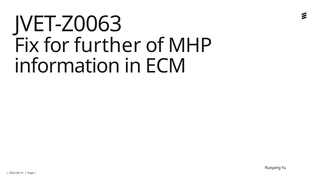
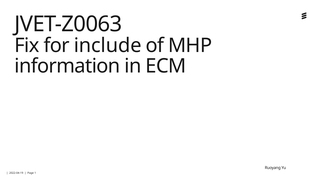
further: further -> include
